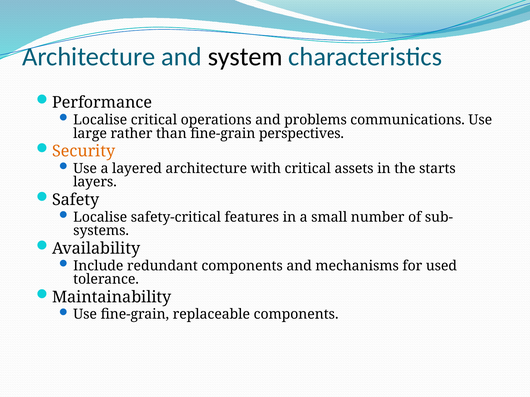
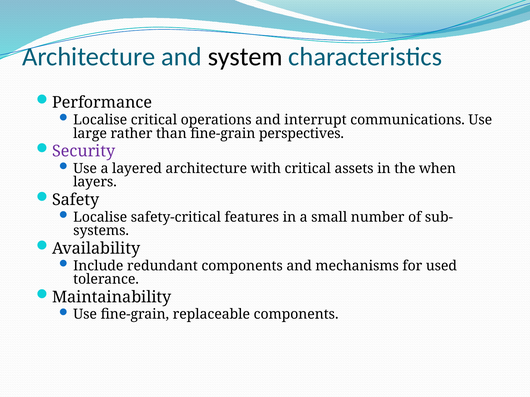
problems: problems -> interrupt
Security colour: orange -> purple
starts: starts -> when
